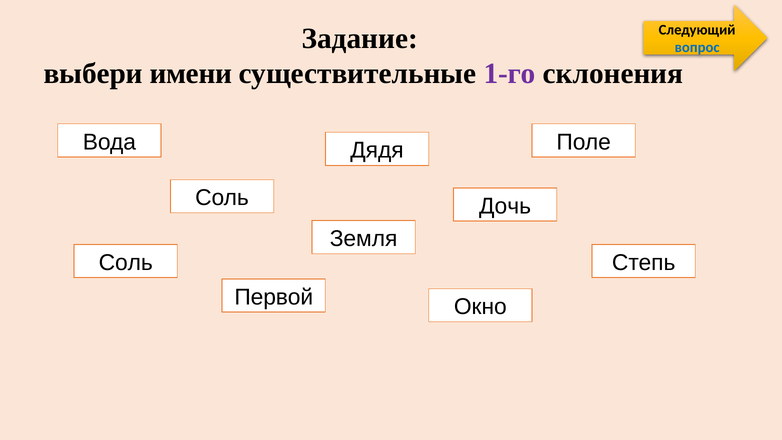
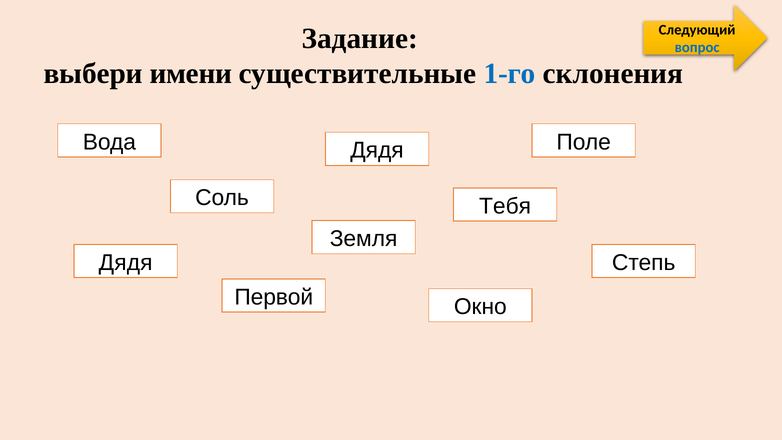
1-го colour: purple -> blue
Дочь: Дочь -> Тебя
Соль at (126, 263): Соль -> Дядя
